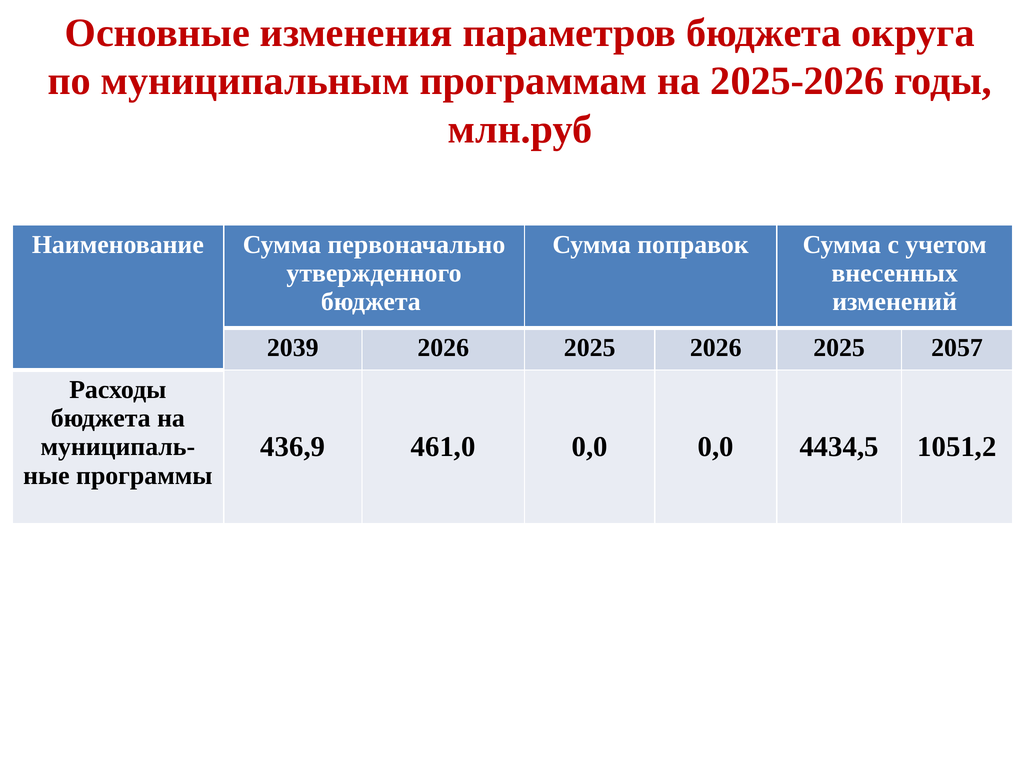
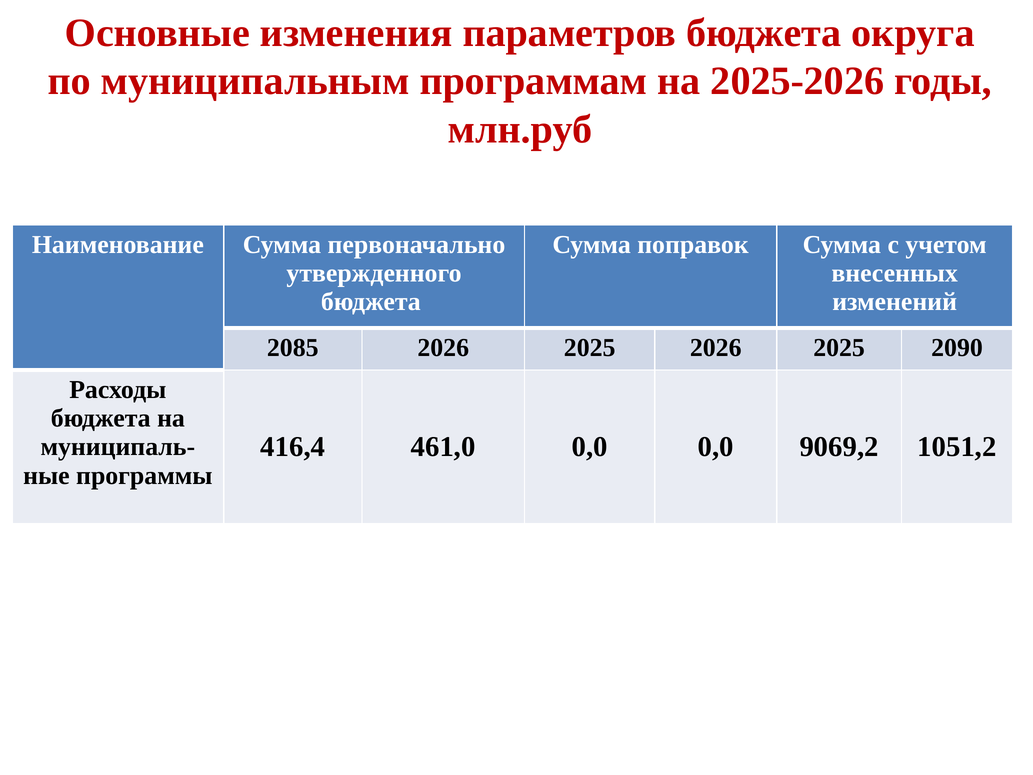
2039: 2039 -> 2085
2057: 2057 -> 2090
436,9: 436,9 -> 416,4
4434,5: 4434,5 -> 9069,2
